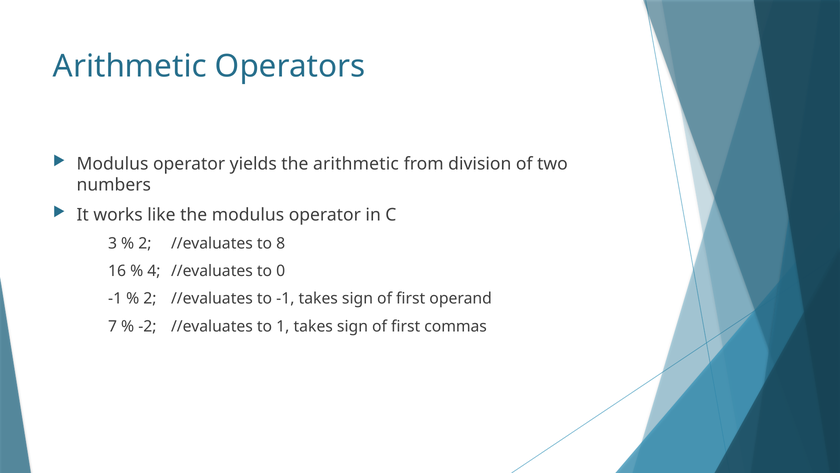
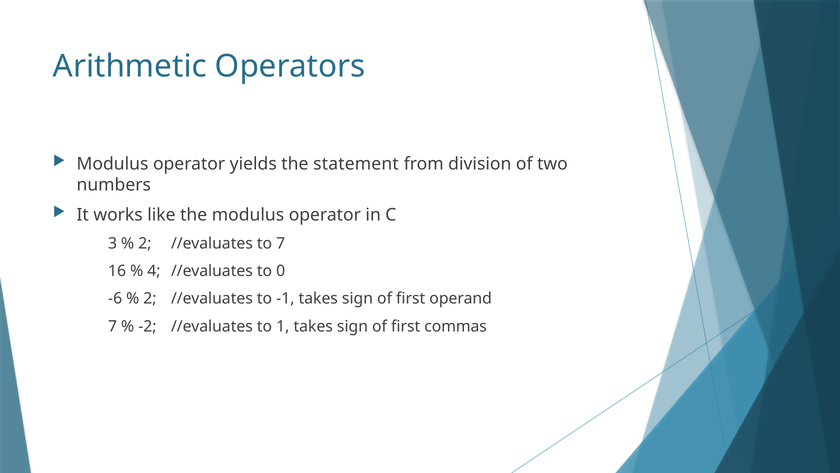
the arithmetic: arithmetic -> statement
to 8: 8 -> 7
-1 at (115, 298): -1 -> -6
